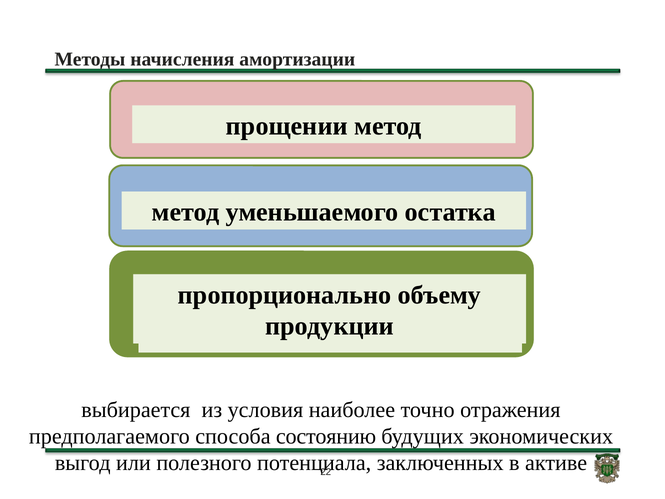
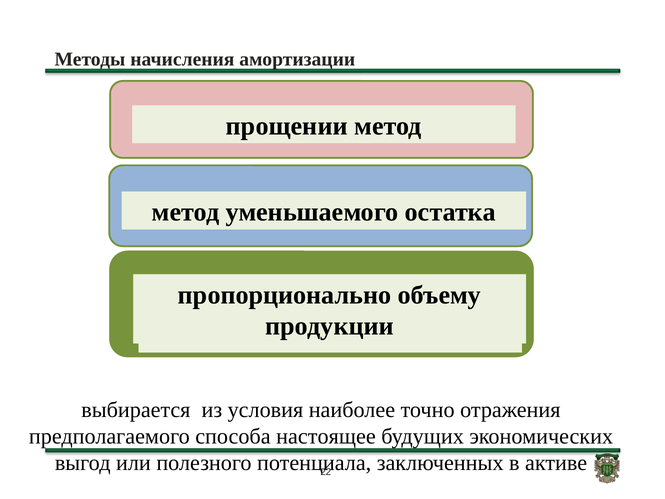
состоянию: состоянию -> настоящее
